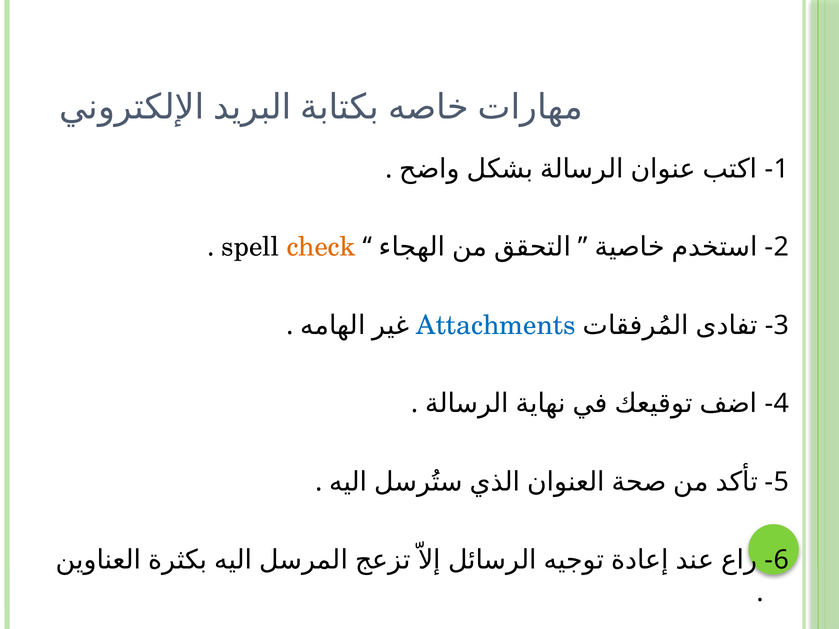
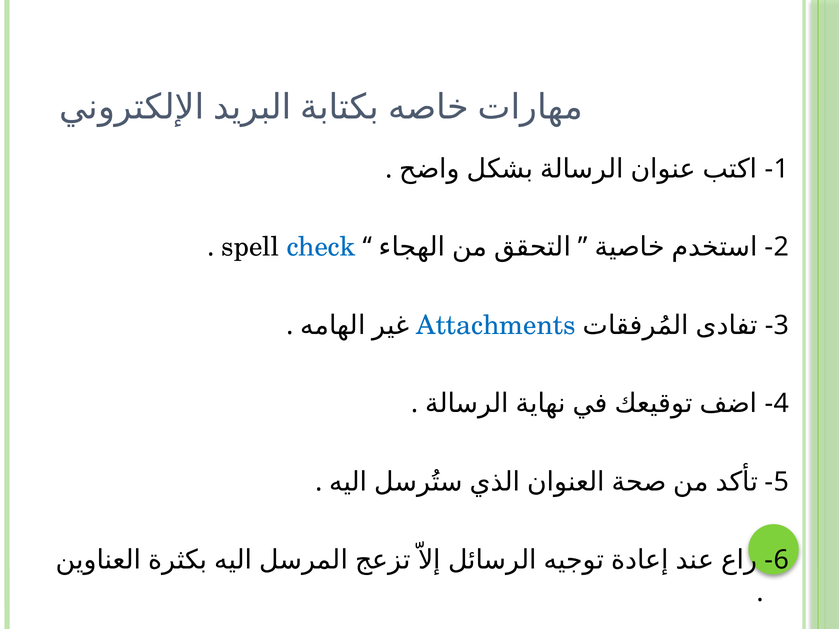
check colour: orange -> blue
